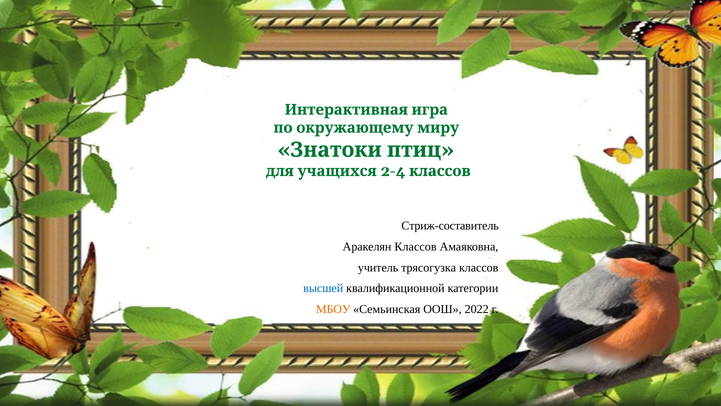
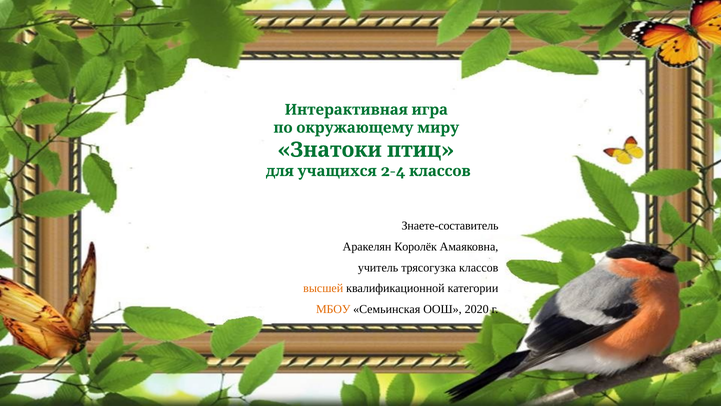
Стриж-составитель: Стриж-составитель -> Знаете-составитель
Аракелян Классов: Классов -> Королёк
высшей colour: blue -> orange
2022: 2022 -> 2020
